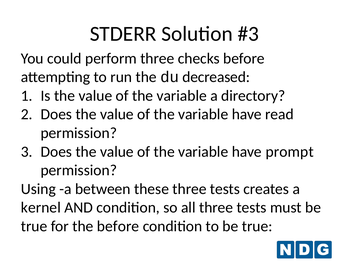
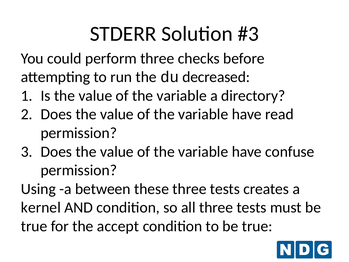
prompt: prompt -> confuse
the before: before -> accept
